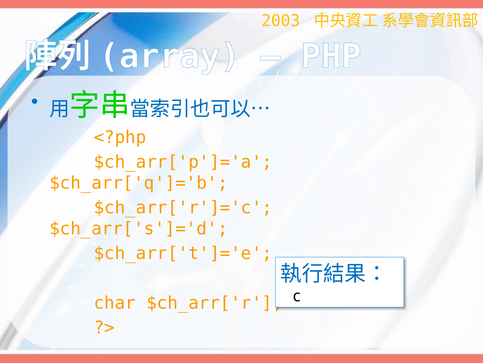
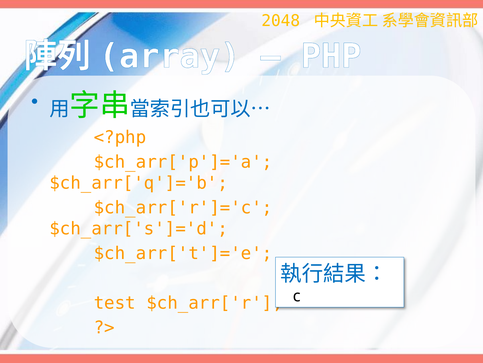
2003: 2003 -> 2048
char: char -> test
